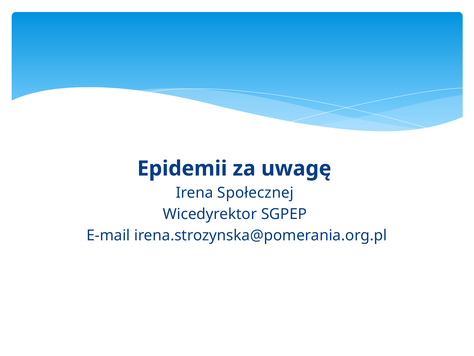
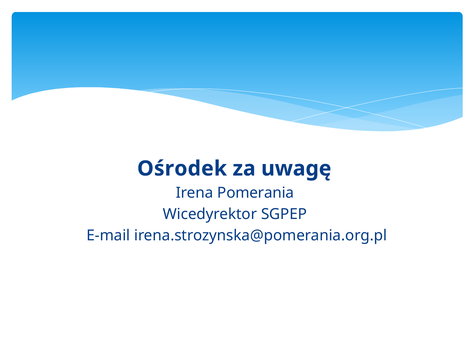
Epidemii: Epidemii -> Ośrodek
Społecznej: Społecznej -> Pomerania
